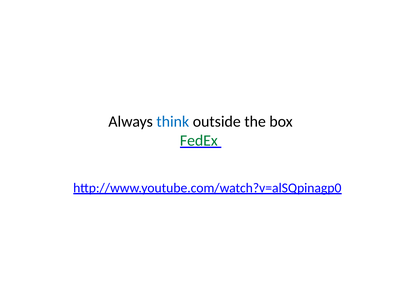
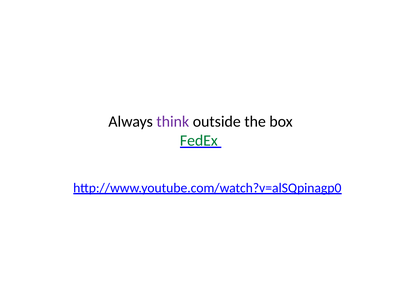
think colour: blue -> purple
